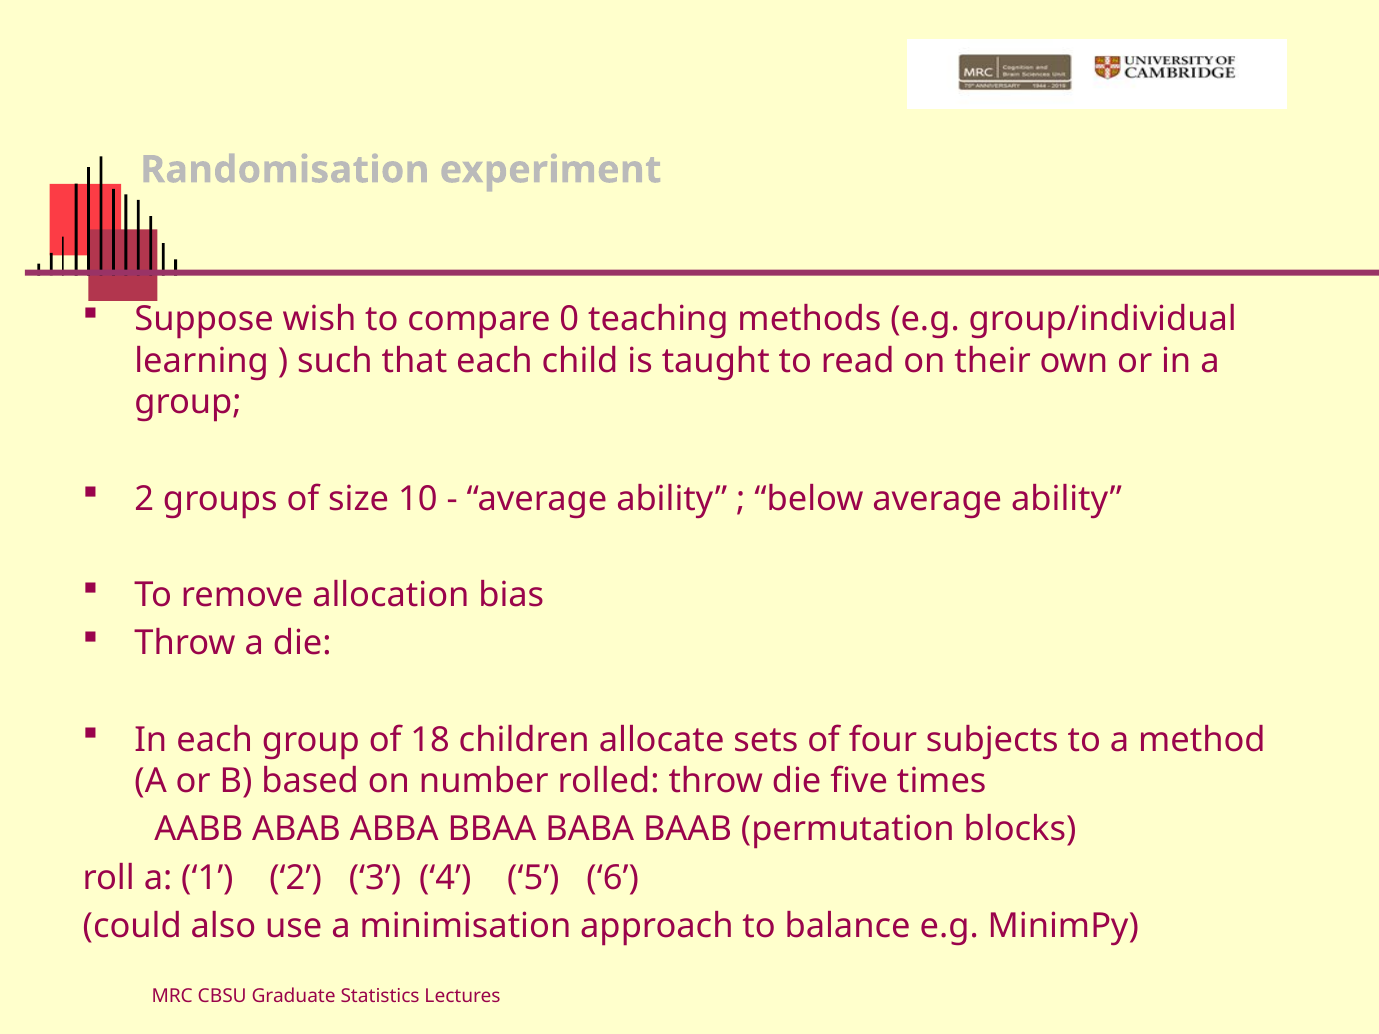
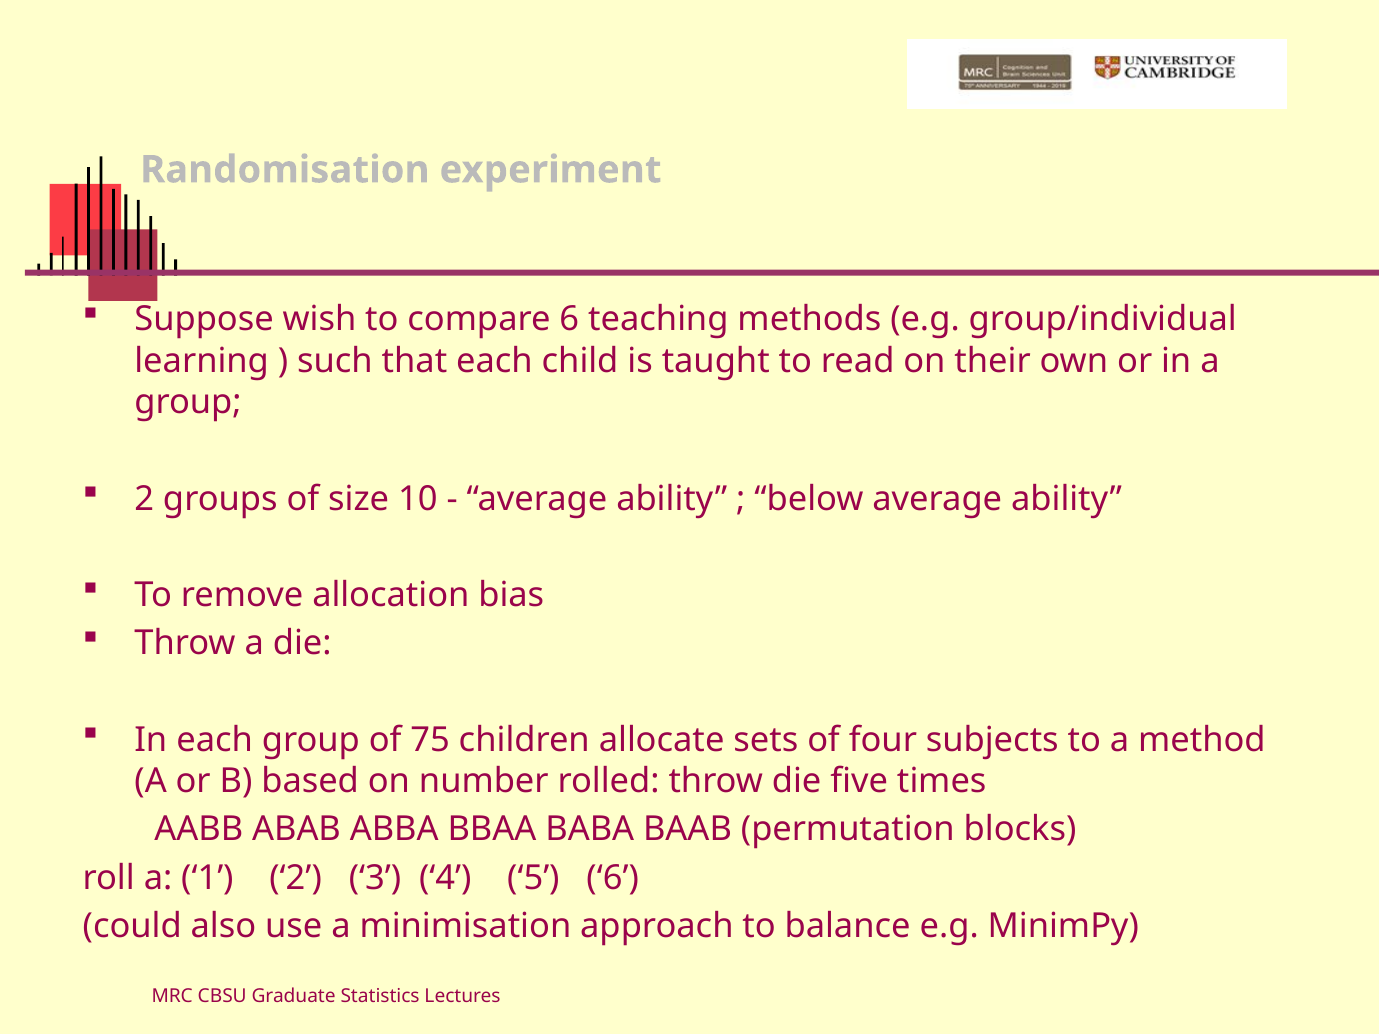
compare 0: 0 -> 6
18: 18 -> 75
